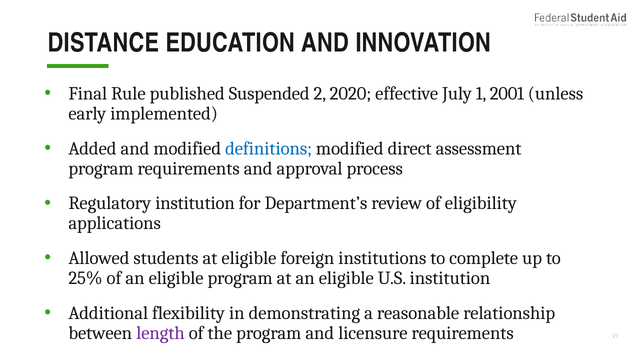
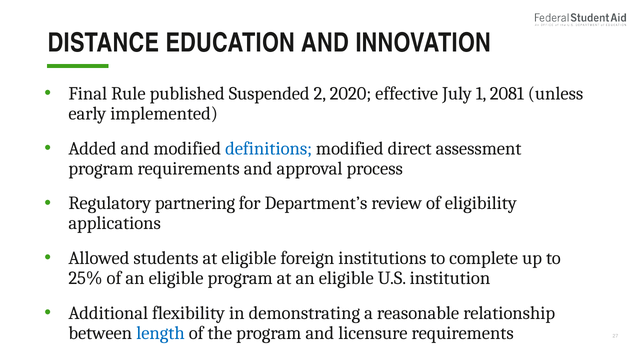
2001: 2001 -> 2081
Regulatory institution: institution -> partnering
length colour: purple -> blue
